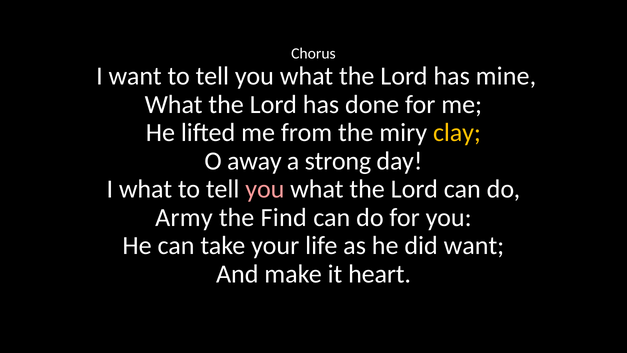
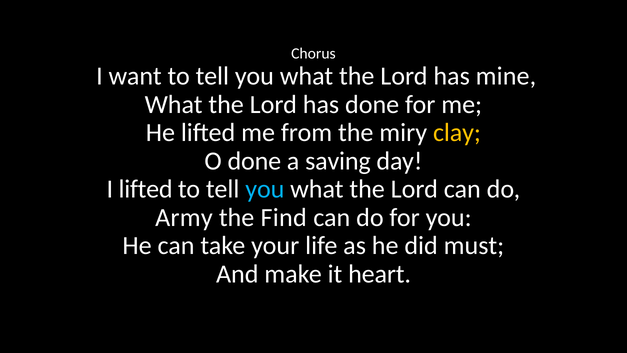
O away: away -> done
strong: strong -> saving
I what: what -> lifted
you at (265, 189) colour: pink -> light blue
did want: want -> must
